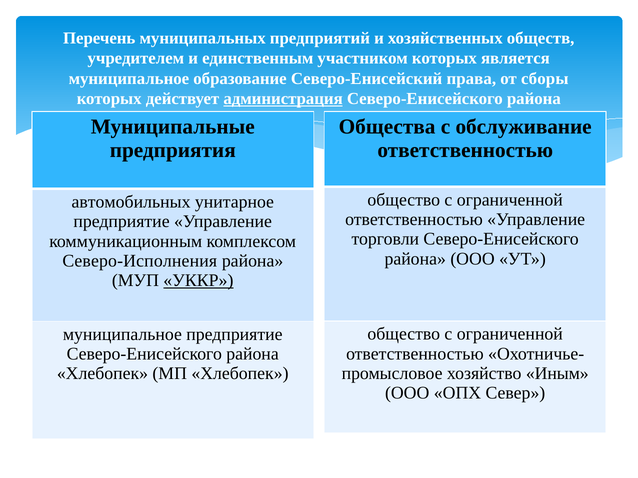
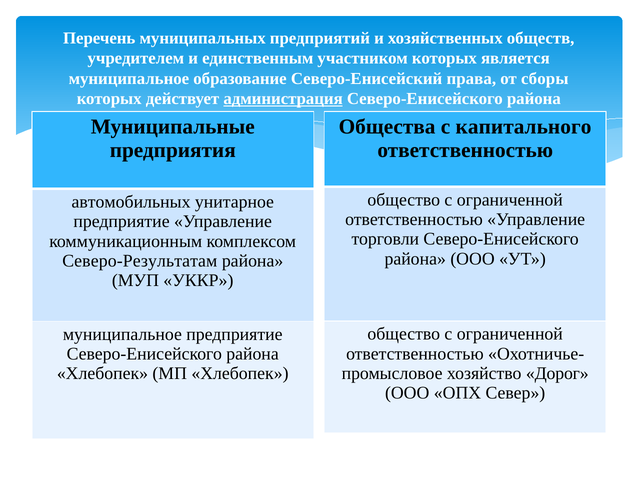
обслуживание: обслуживание -> капитального
Северо-Исполнения: Северо-Исполнения -> Северо-Результатам
УККР underline: present -> none
Иным: Иным -> Дорог
